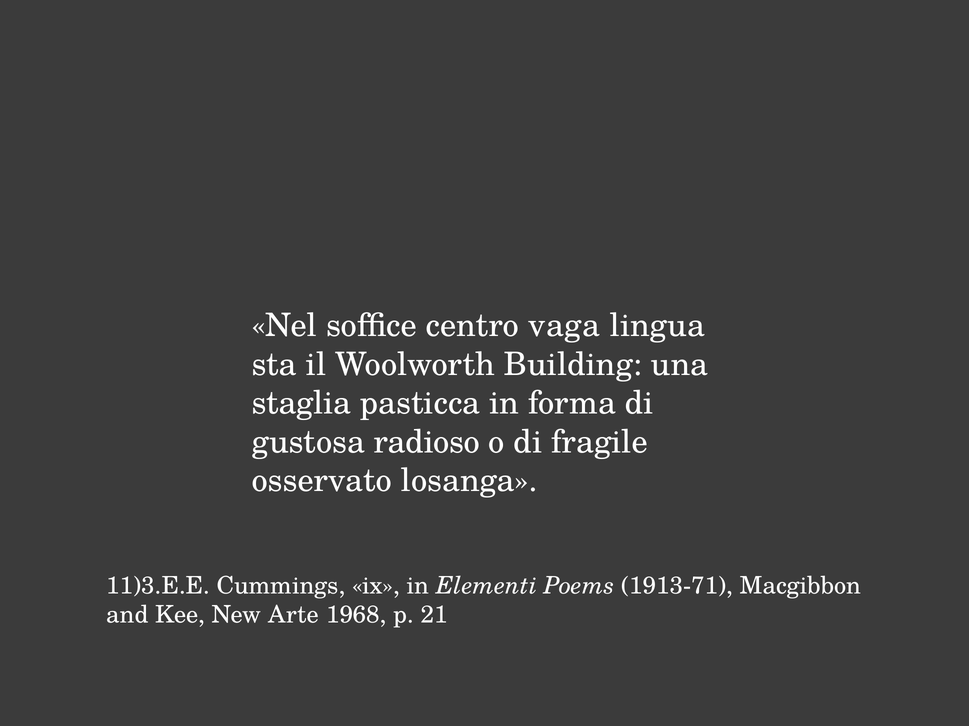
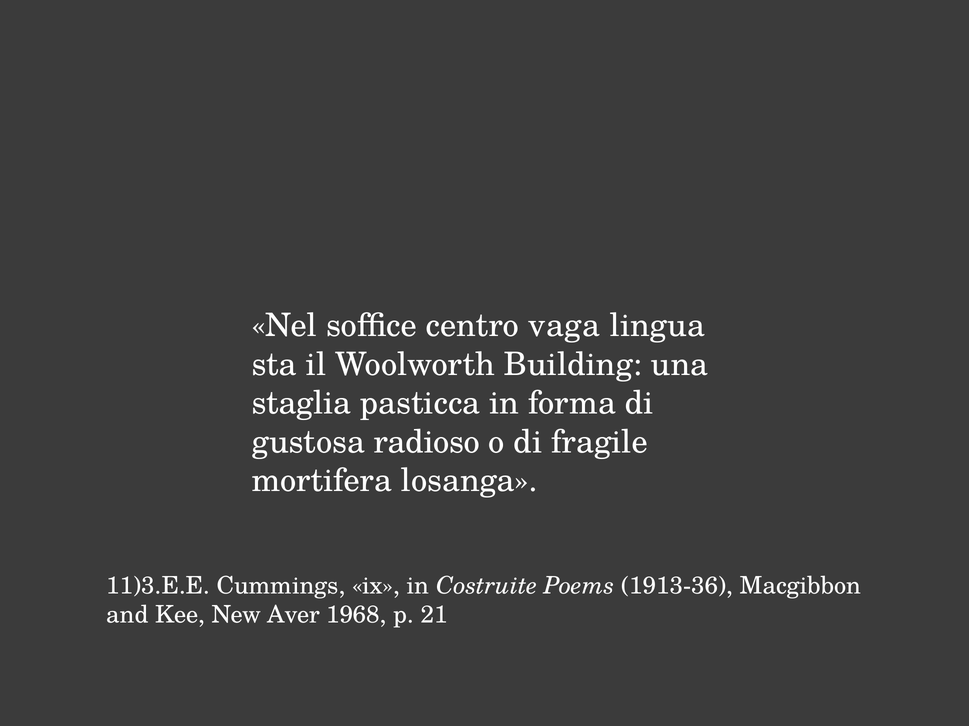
osservato: osservato -> mortifera
Elementi: Elementi -> Costruite
1913-71: 1913-71 -> 1913-36
Arte: Arte -> Aver
